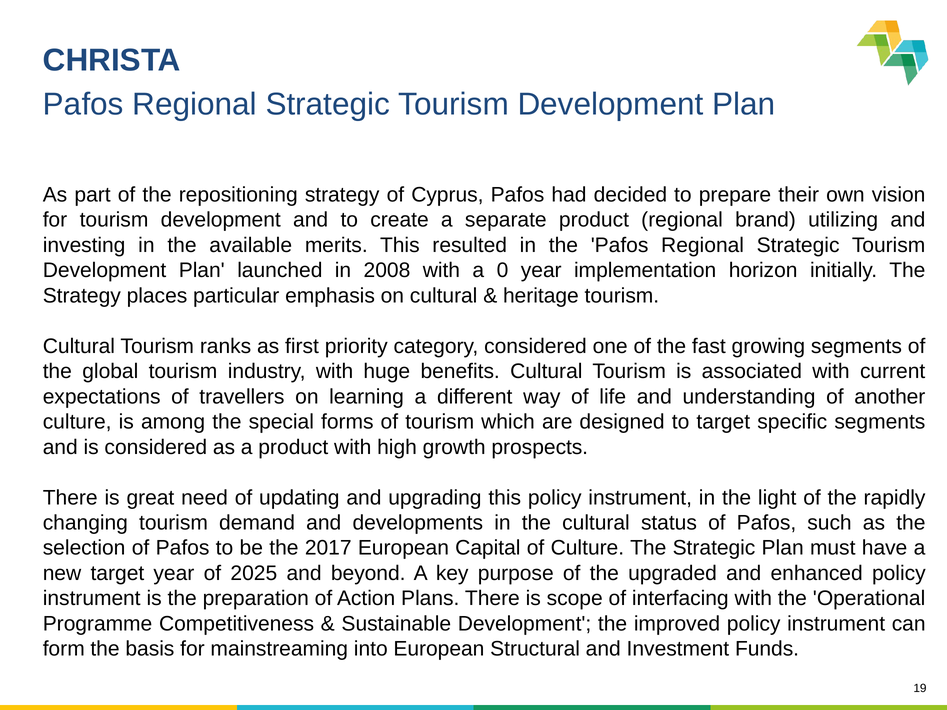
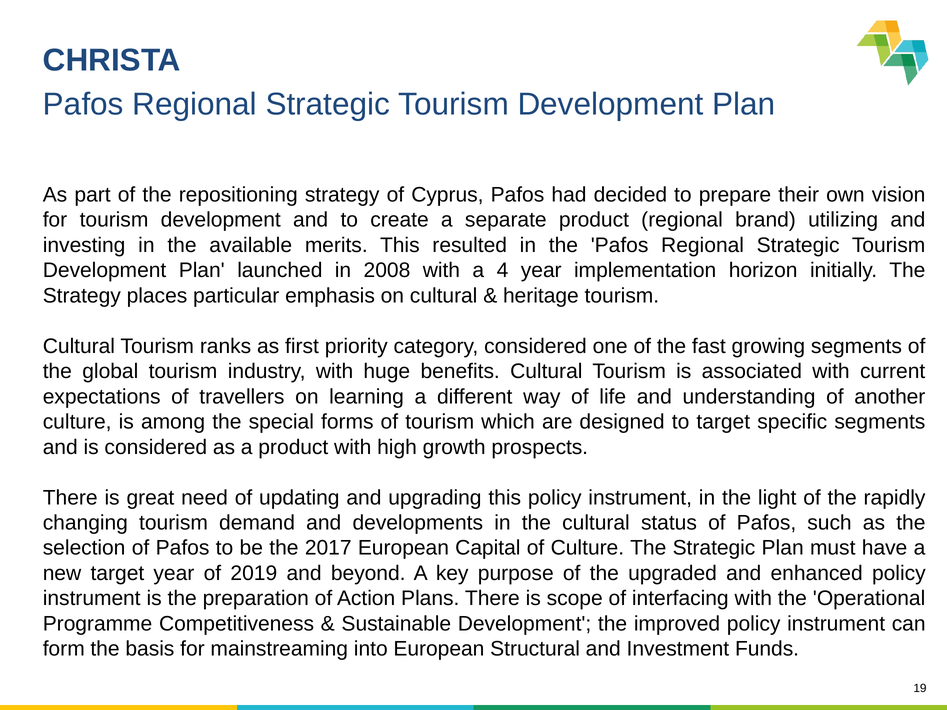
0: 0 -> 4
2025: 2025 -> 2019
